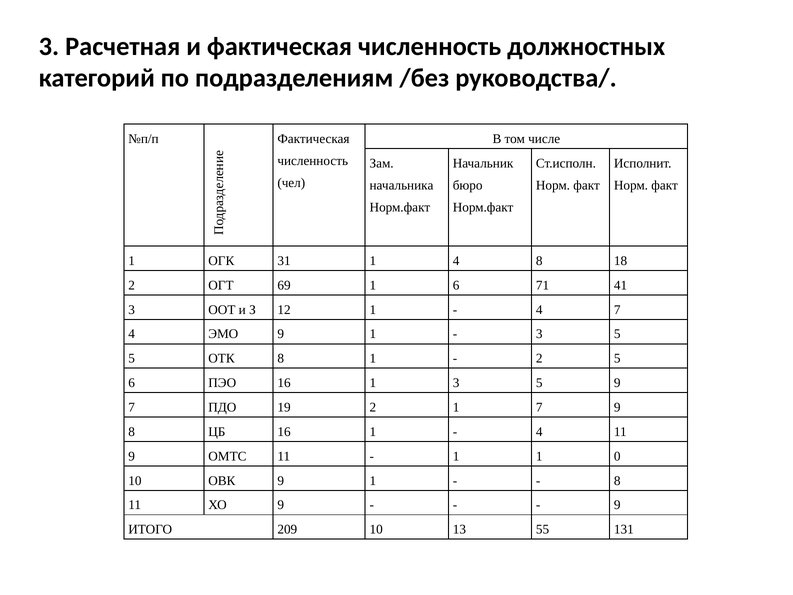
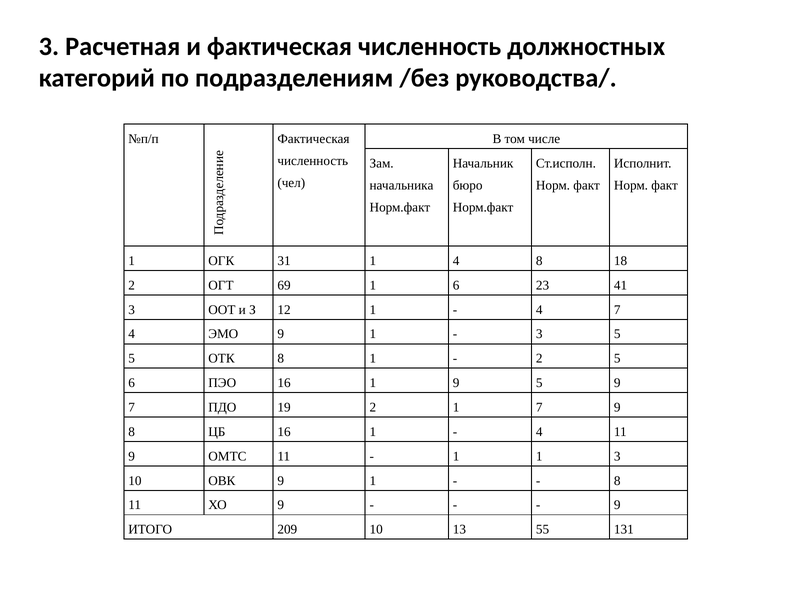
71: 71 -> 23
1 3: 3 -> 9
1 0: 0 -> 3
